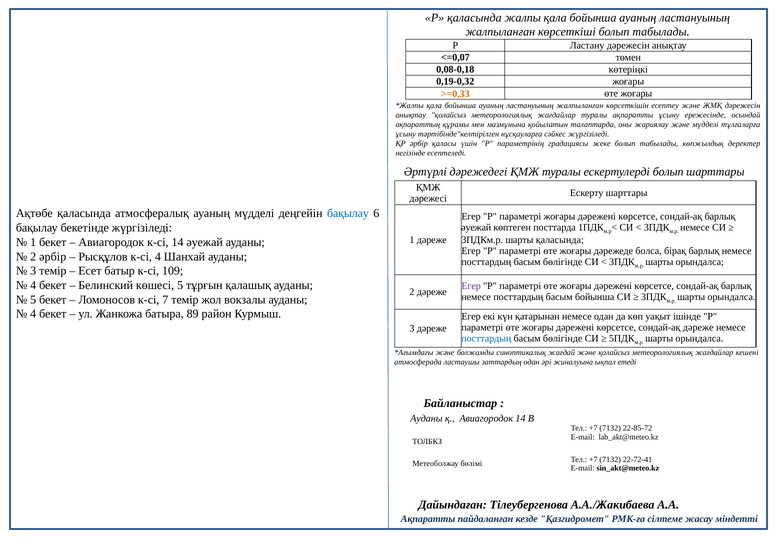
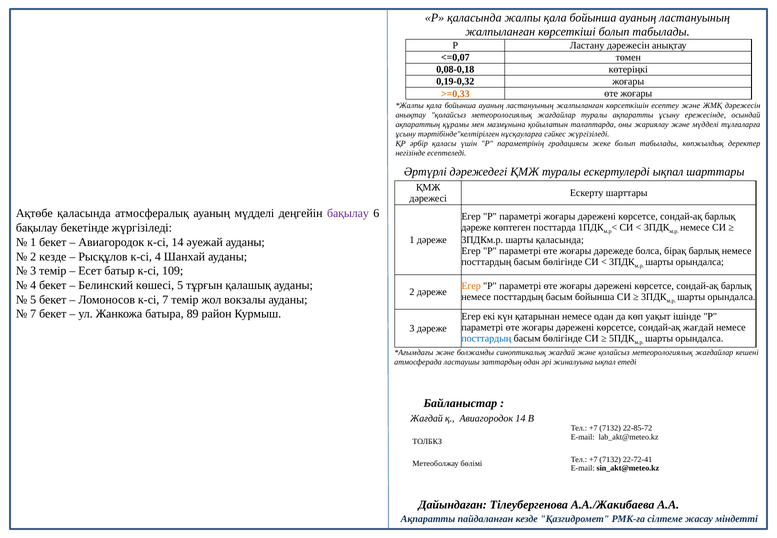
ескертулерді болып: болып -> ықпал
бақылау at (348, 214) colour: blue -> purple
әуежай at (476, 227): әуежай -> дәреже
2 әрбір: әрбір -> кезде
Егер at (471, 286) colour: purple -> orange
4 at (33, 314): 4 -> 7
сондай-ақ дәреже: дәреже -> жағдай
Ауданы at (426, 418): Ауданы -> Жағдай
